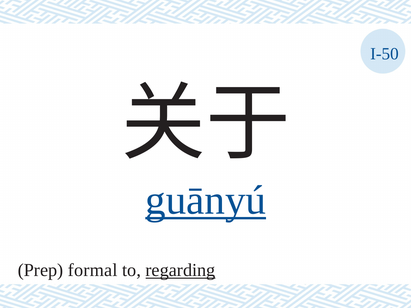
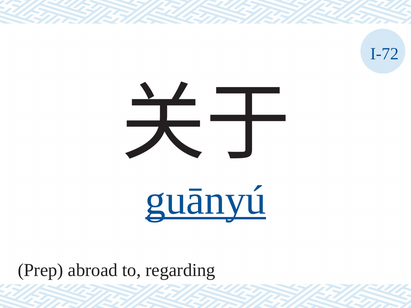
I-50: I-50 -> I-72
formal: formal -> abroad
regarding underline: present -> none
